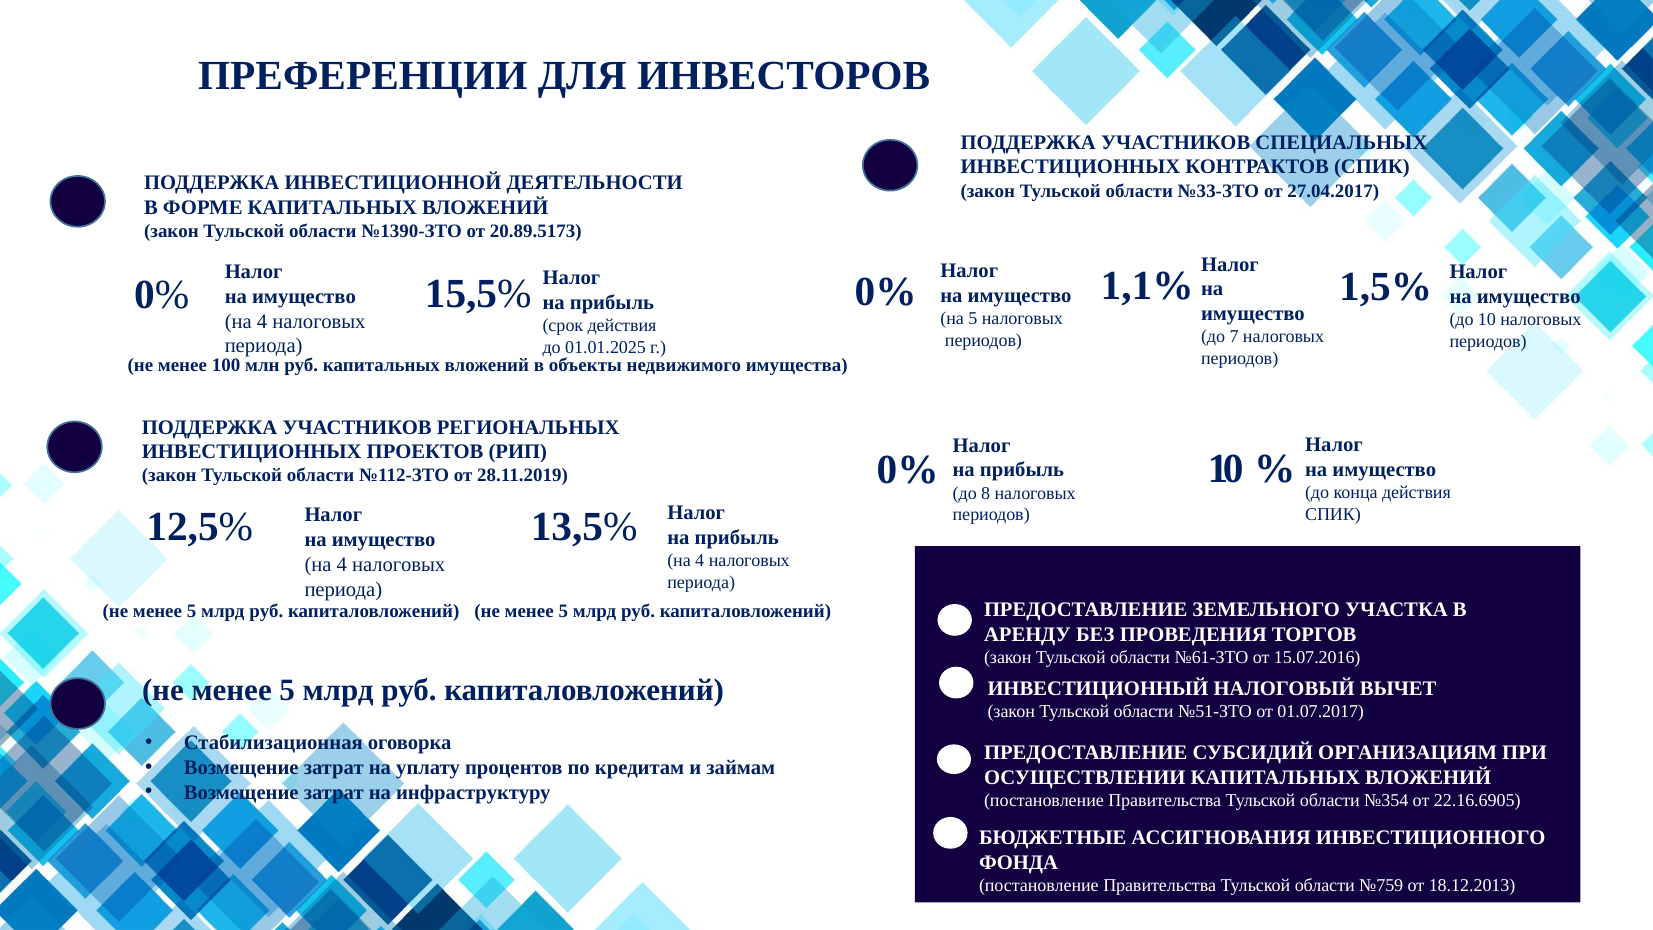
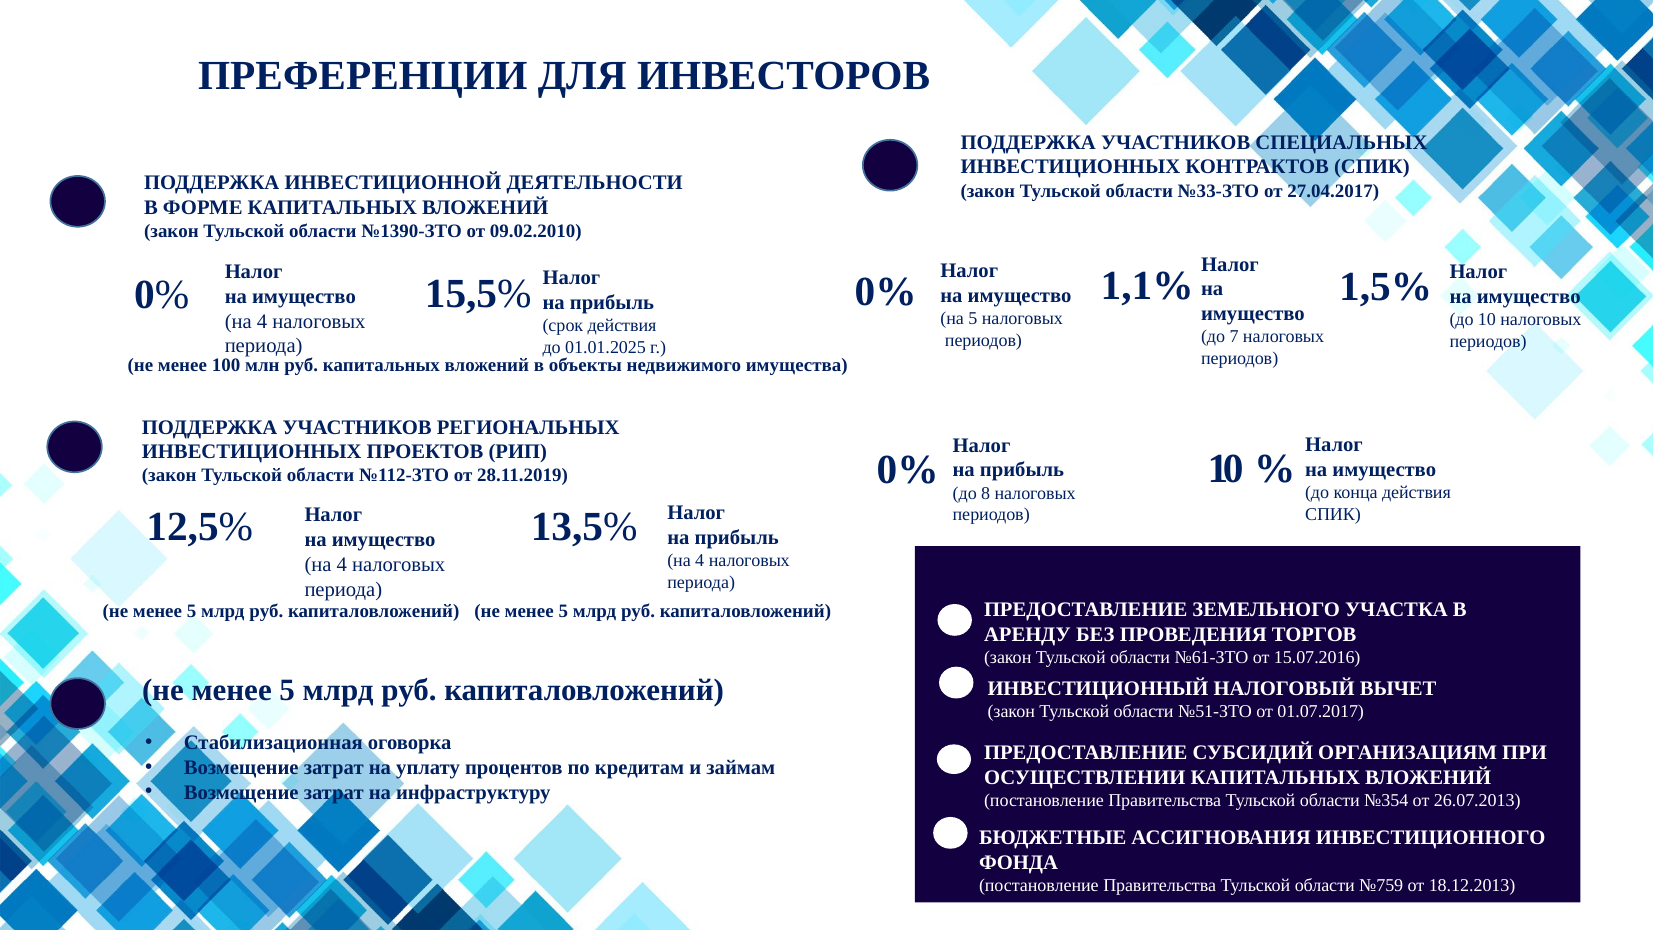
20.89.5173: 20.89.5173 -> 09.02.2010
22.16.6905: 22.16.6905 -> 26.07.2013
